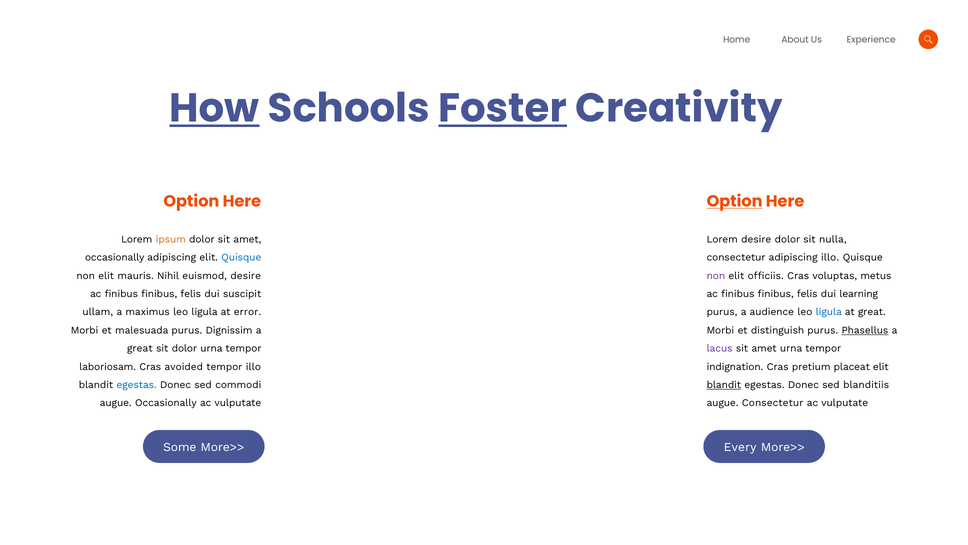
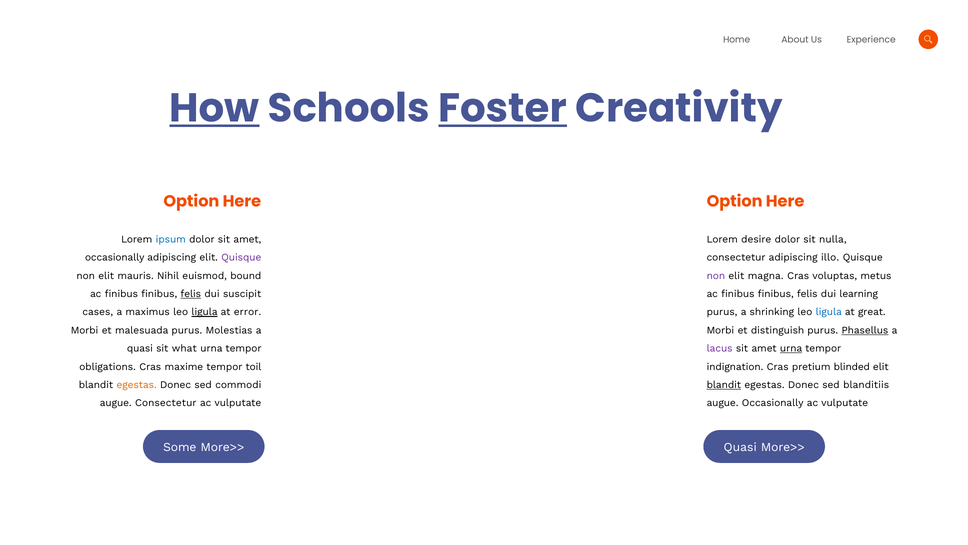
Option at (735, 201) underline: present -> none
ipsum colour: orange -> blue
Quisque at (241, 257) colour: blue -> purple
euismod desire: desire -> bound
officiis: officiis -> magna
felis at (191, 294) underline: none -> present
ullam: ullam -> cases
ligula at (205, 312) underline: none -> present
audience: audience -> shrinking
Dignissim: Dignissim -> Molestias
great at (140, 348): great -> quasi
sit dolor: dolor -> what
urna at (791, 348) underline: none -> present
laboriosam: laboriosam -> obligations
avoided: avoided -> maxime
tempor illo: illo -> toil
placeat: placeat -> blinded
egestas at (137, 385) colour: blue -> orange
augue Occasionally: Occasionally -> Consectetur
augue Consectetur: Consectetur -> Occasionally
Every at (740, 447): Every -> Quasi
